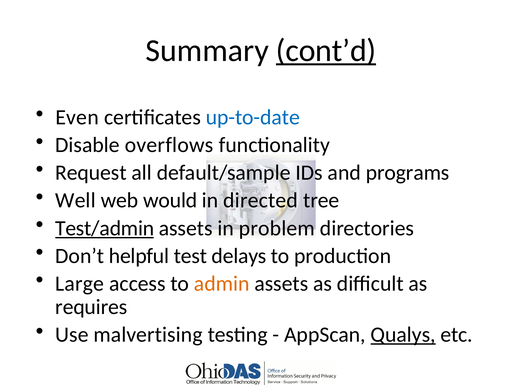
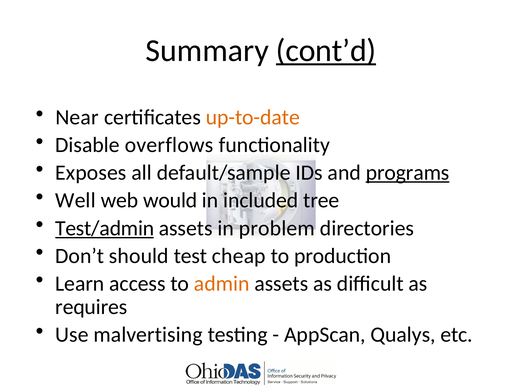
Even: Even -> Near
up-to-date colour: blue -> orange
Request: Request -> Exposes
programs underline: none -> present
directed: directed -> included
helpful: helpful -> should
delays: delays -> cheap
Large: Large -> Learn
Qualys underline: present -> none
